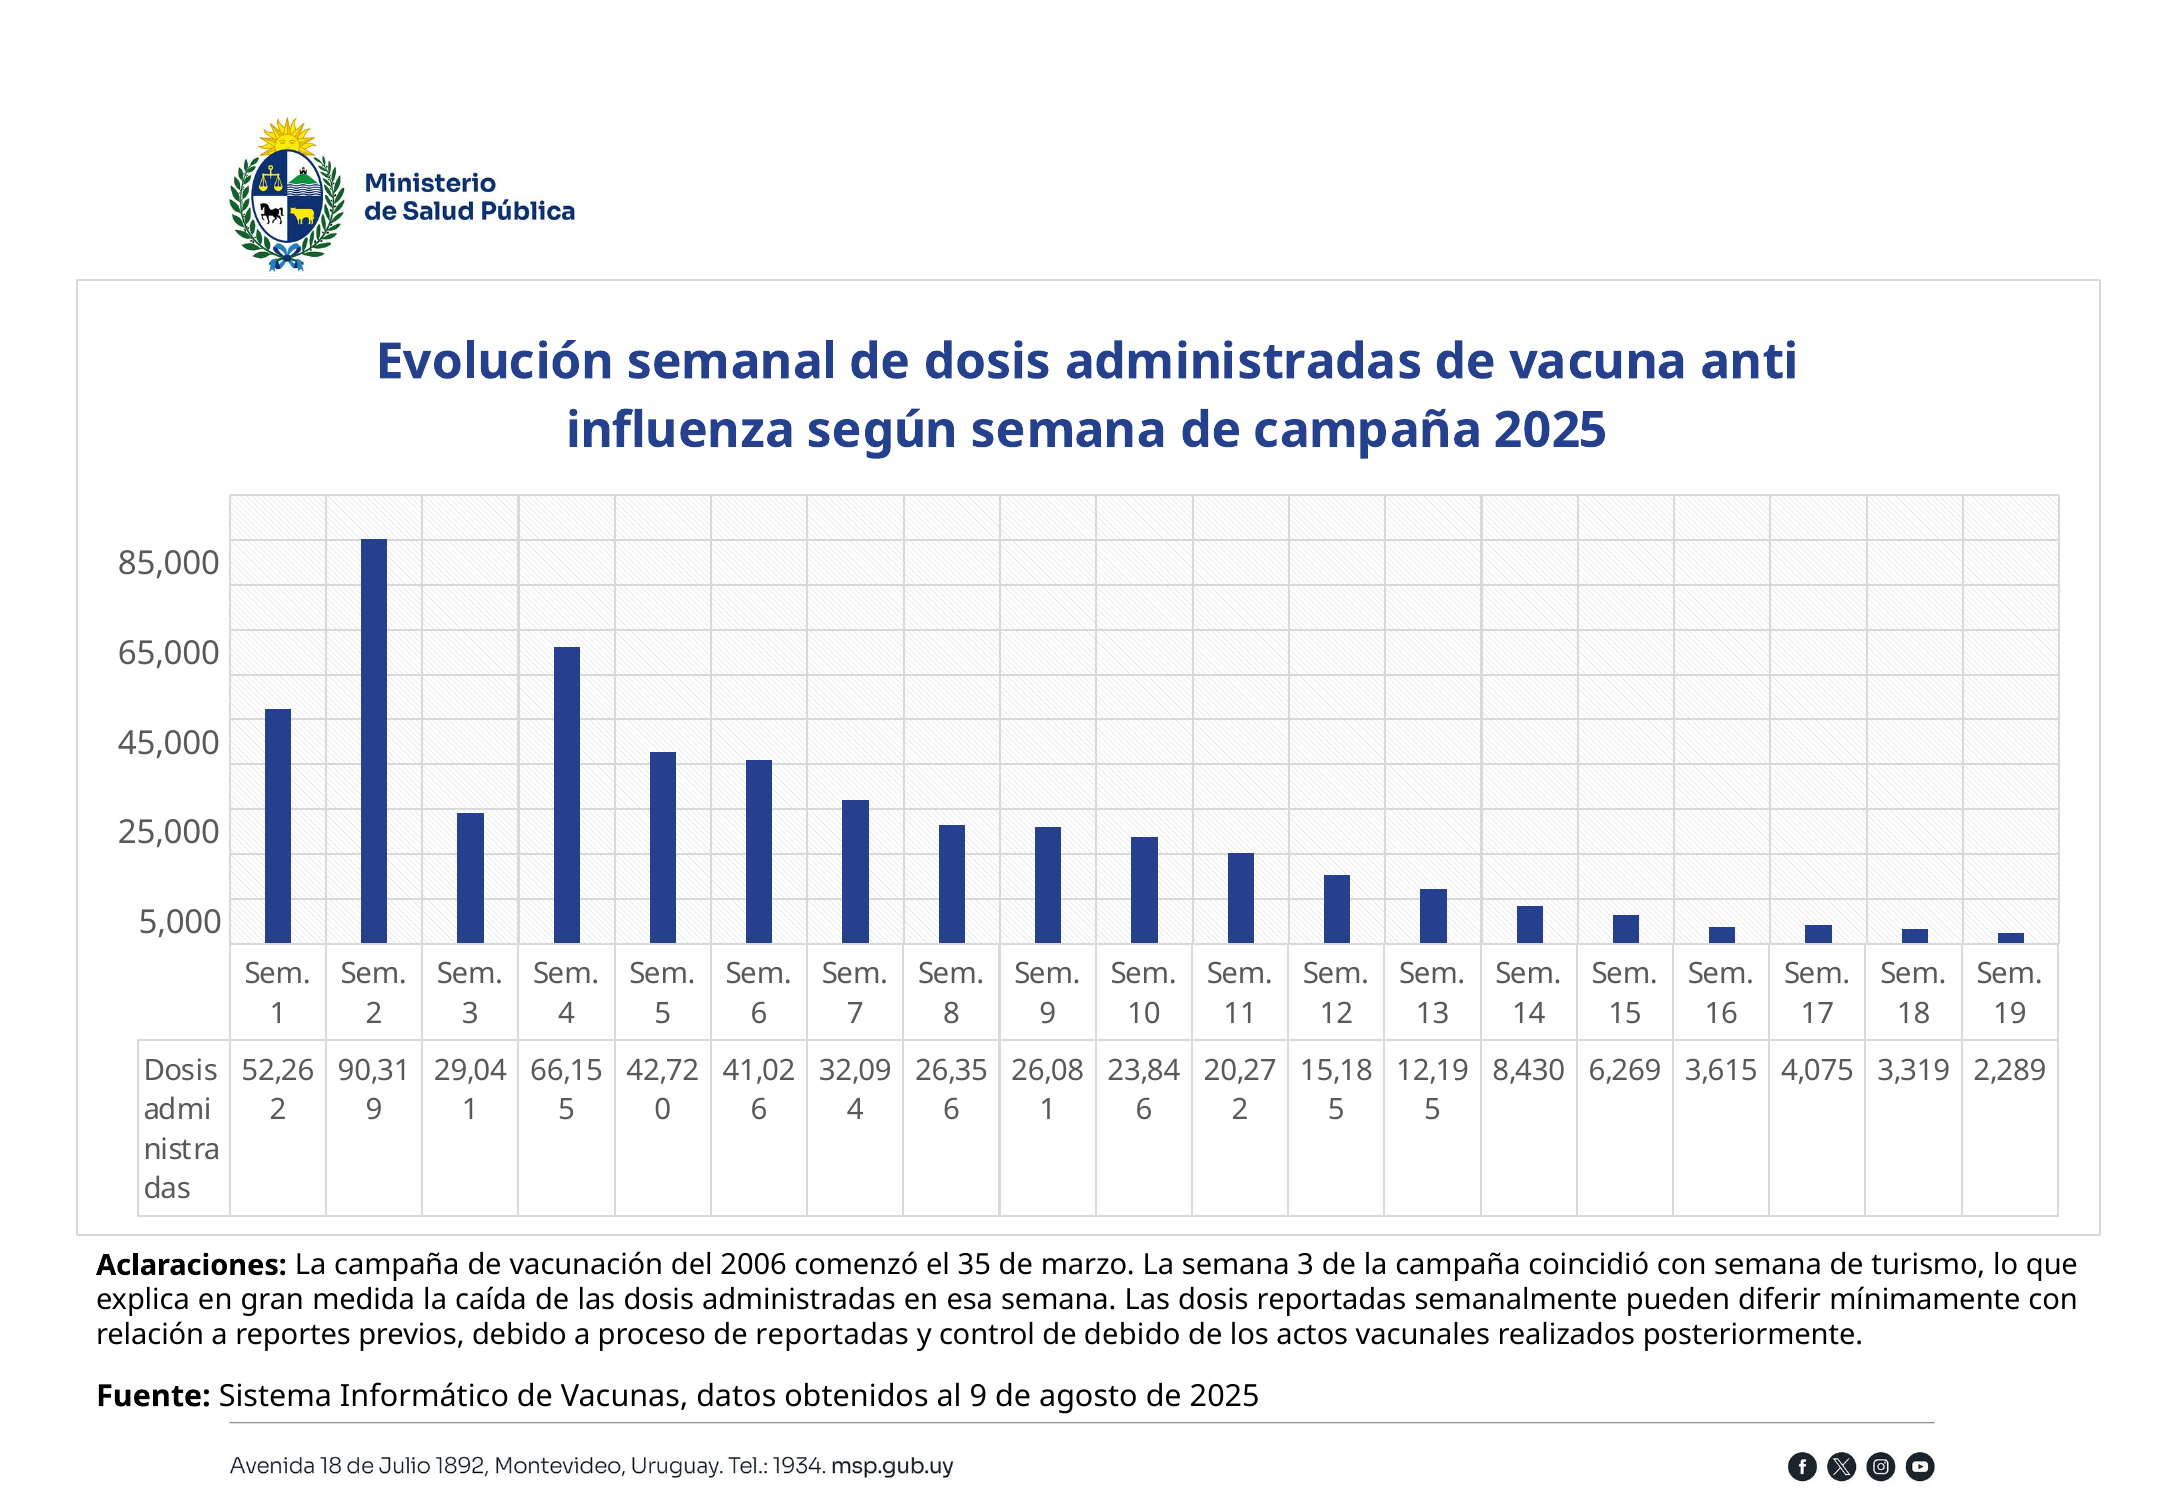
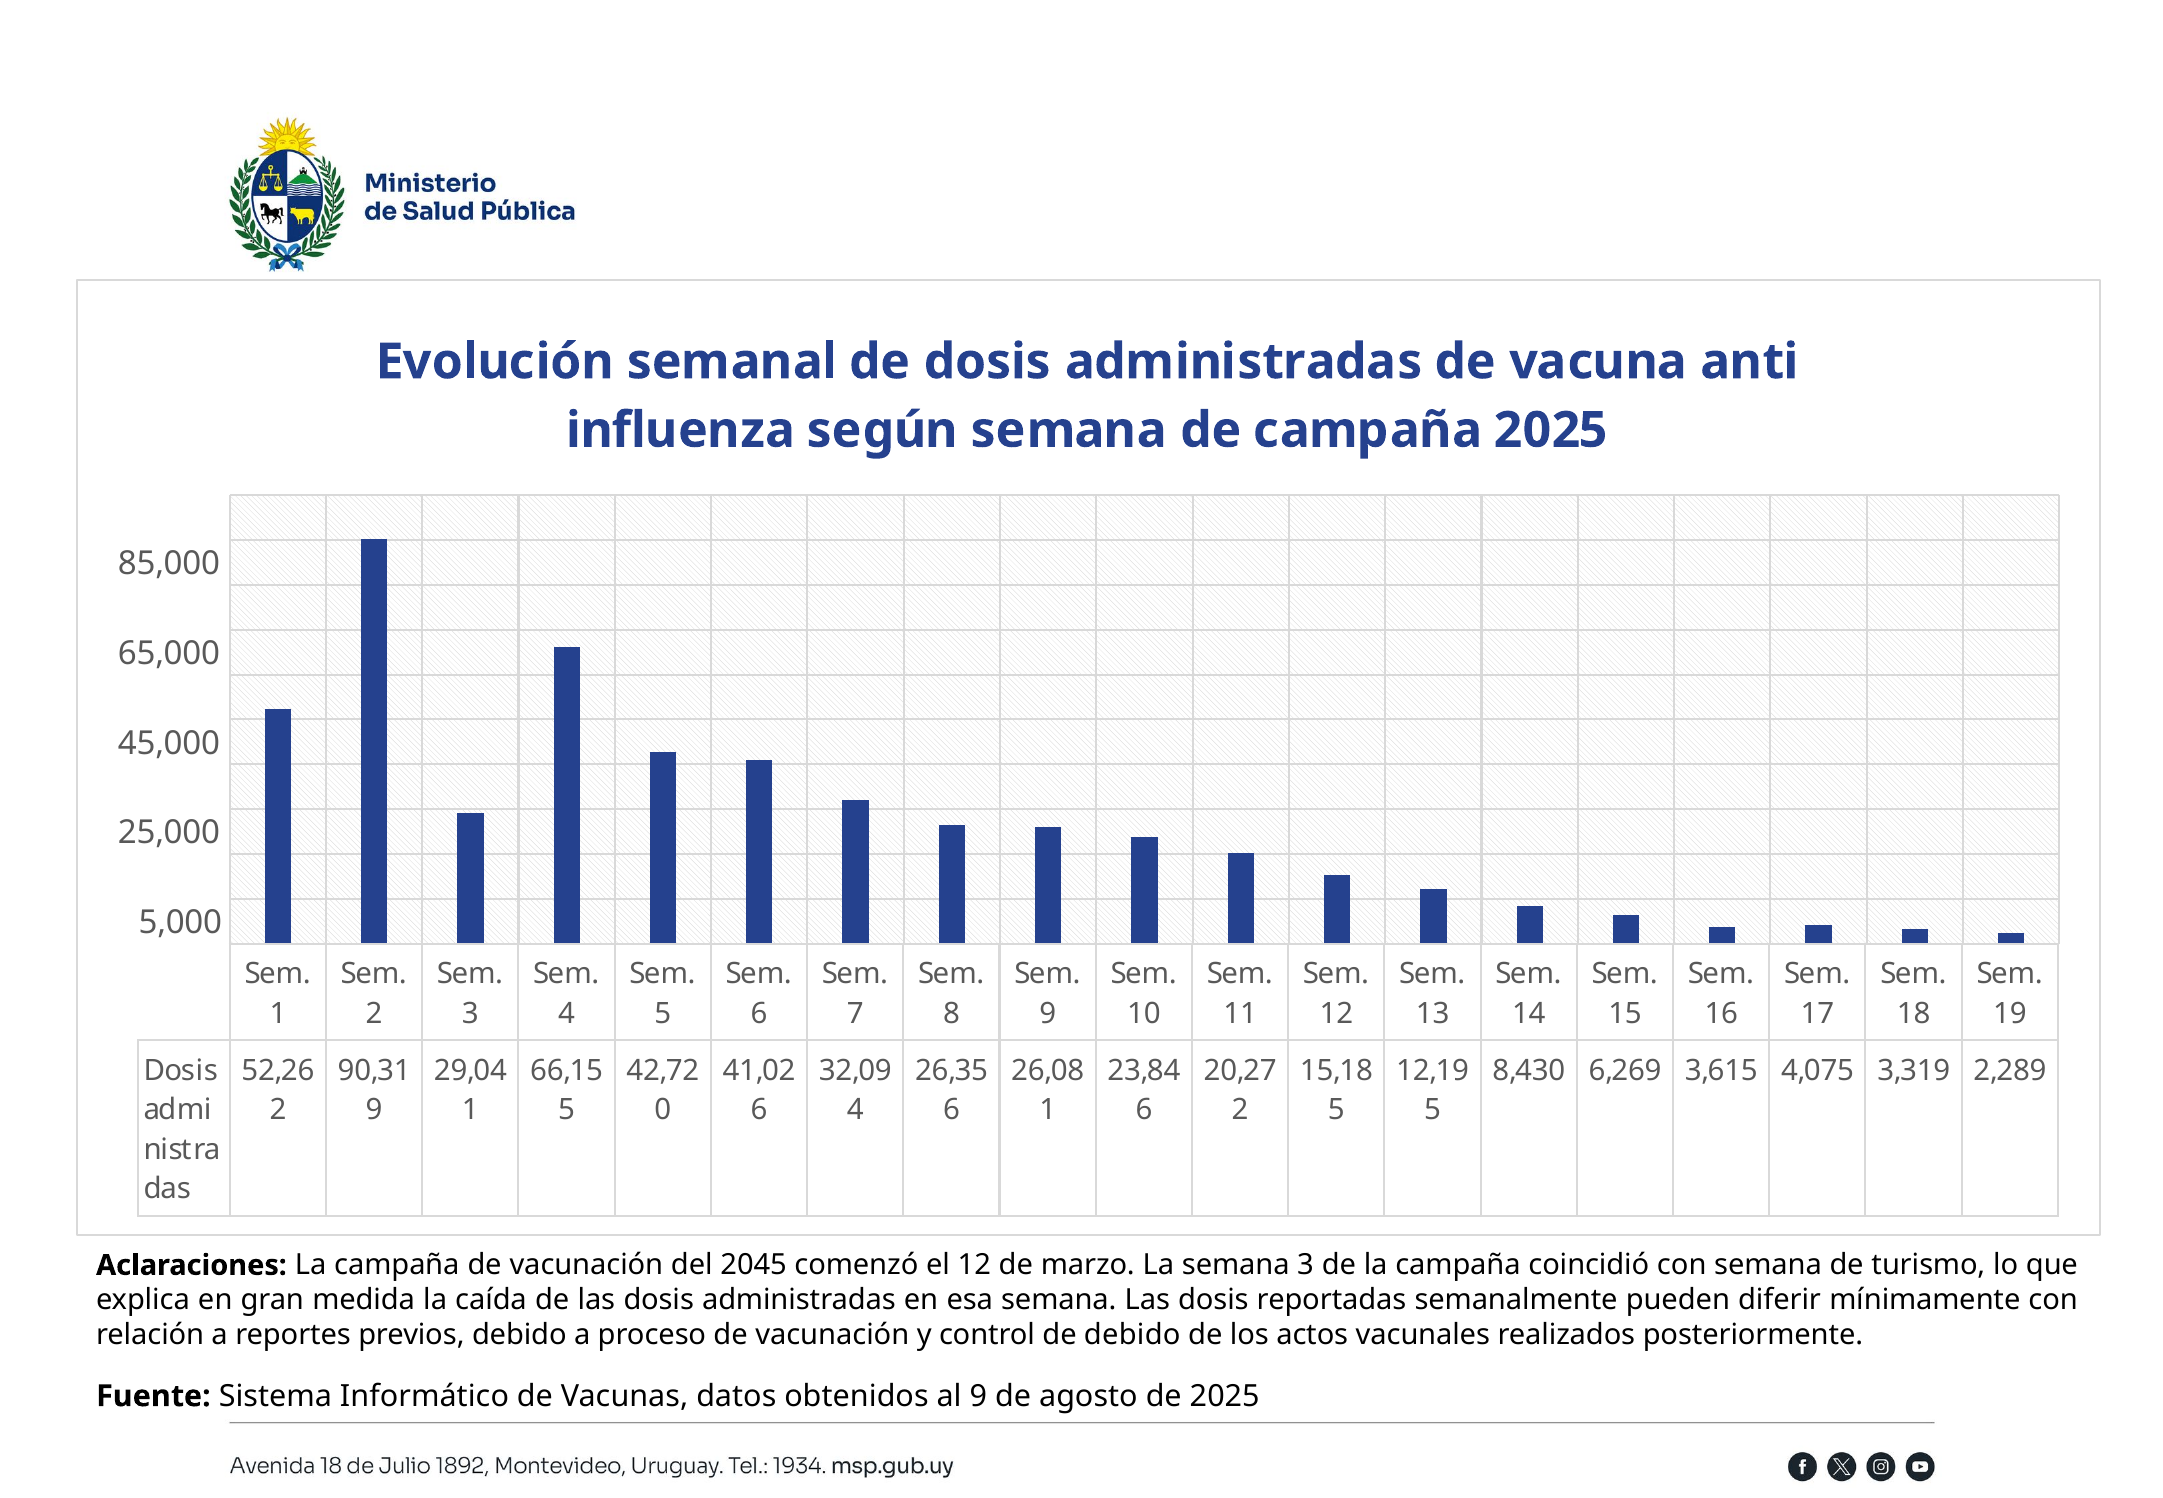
2006: 2006 -> 2045
el 35: 35 -> 12
proceso de reportadas: reportadas -> vacunación
